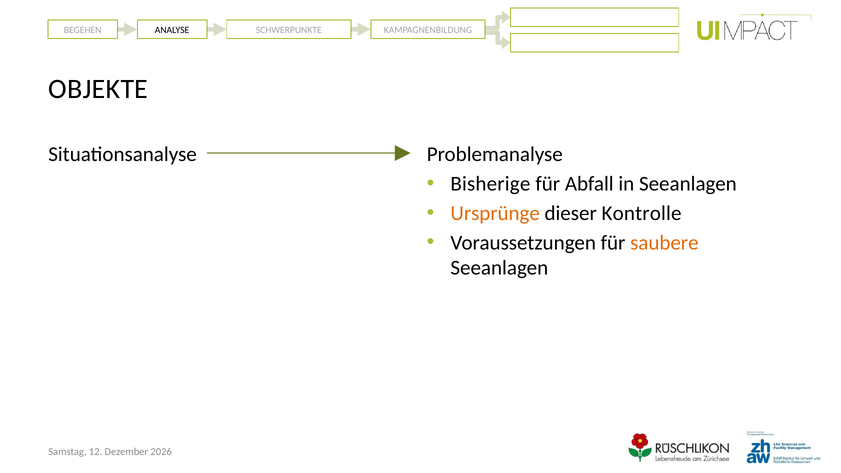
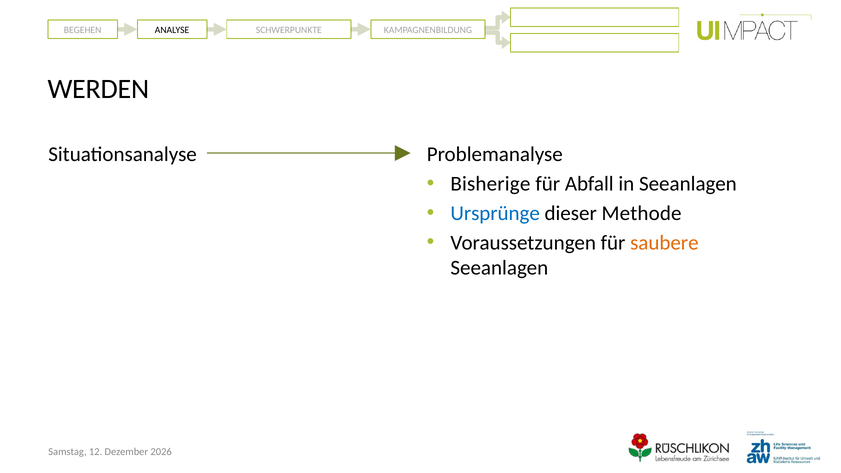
OBJEKTE: OBJEKTE -> WERDEN
Ursprünge colour: orange -> blue
Kontrolle: Kontrolle -> Methode
